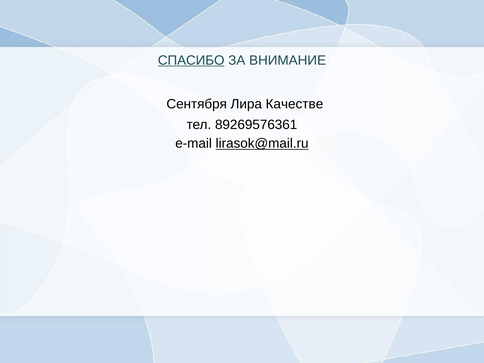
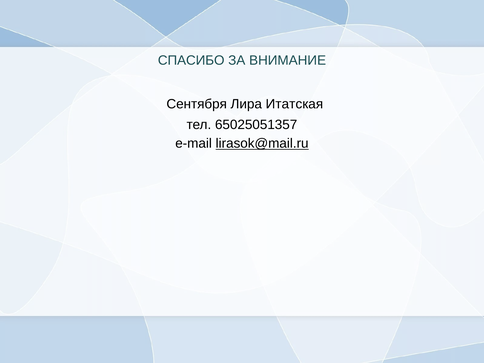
СПАСИБО underline: present -> none
Качестве: Качестве -> Итатская
89269576361: 89269576361 -> 65025051357
